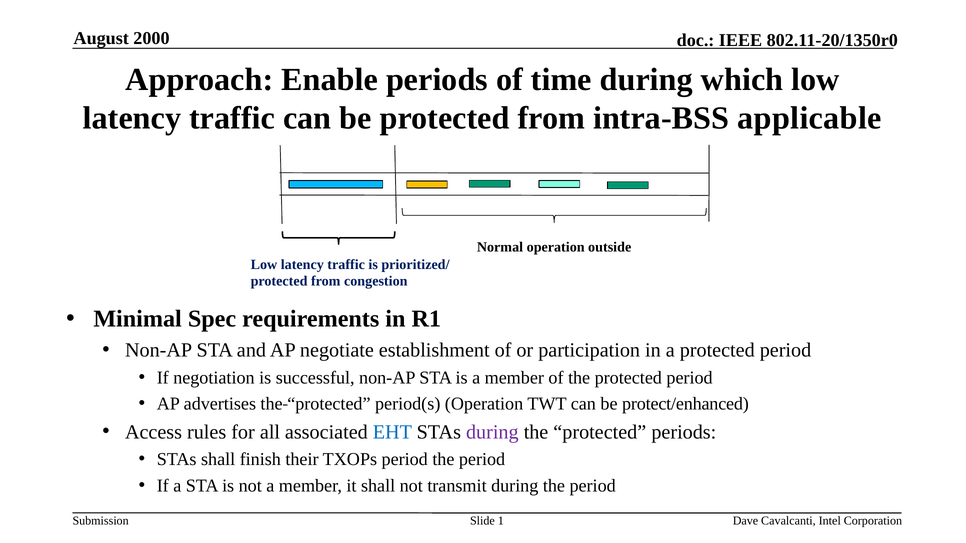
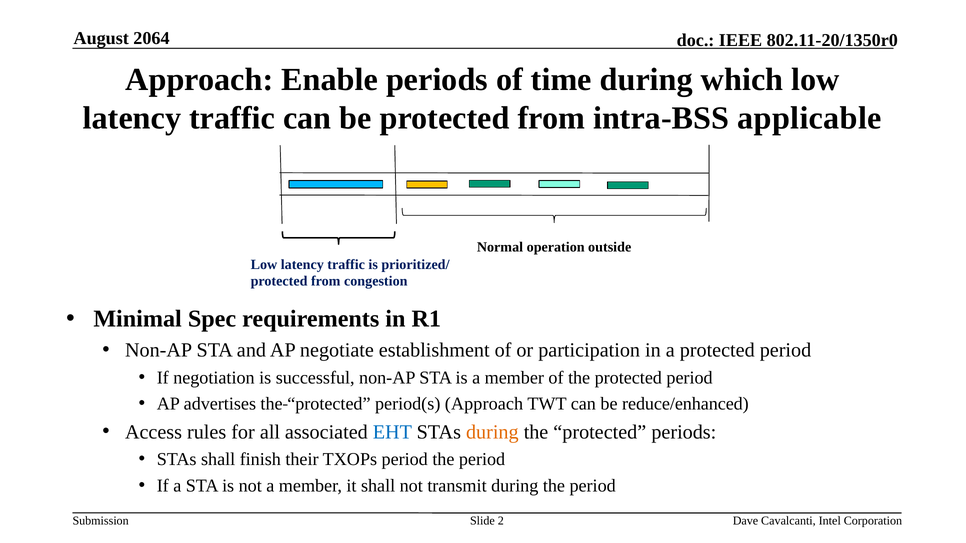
2000: 2000 -> 2064
period(s Operation: Operation -> Approach
protect/enhanced: protect/enhanced -> reduce/enhanced
during at (492, 432) colour: purple -> orange
1: 1 -> 2
